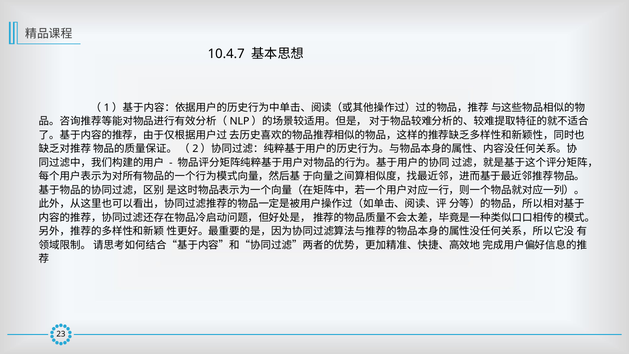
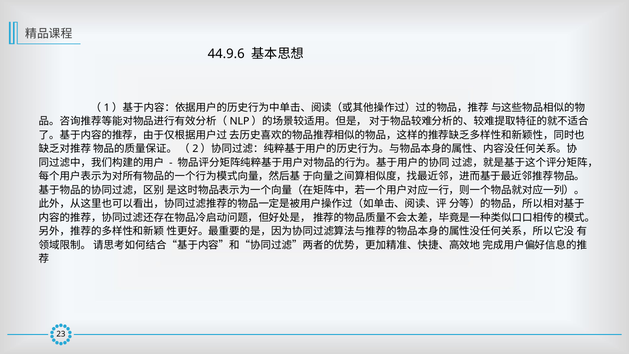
10.4.7: 10.4.7 -> 44.9.6
